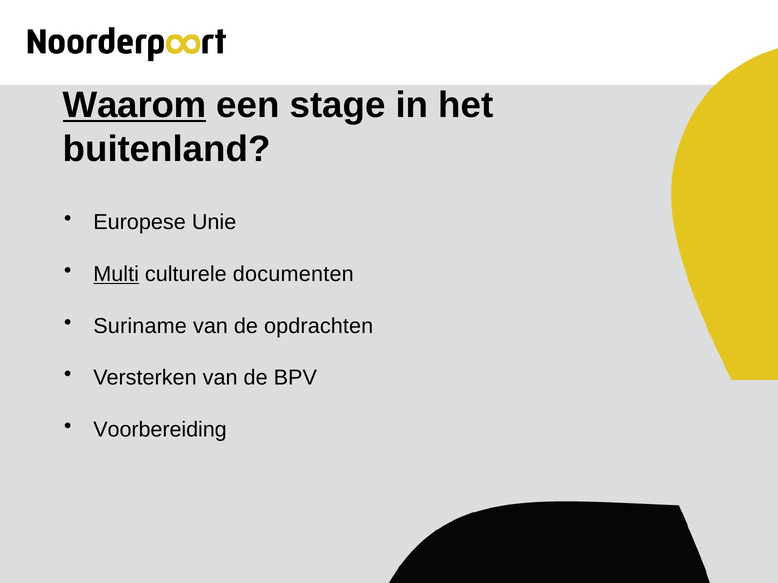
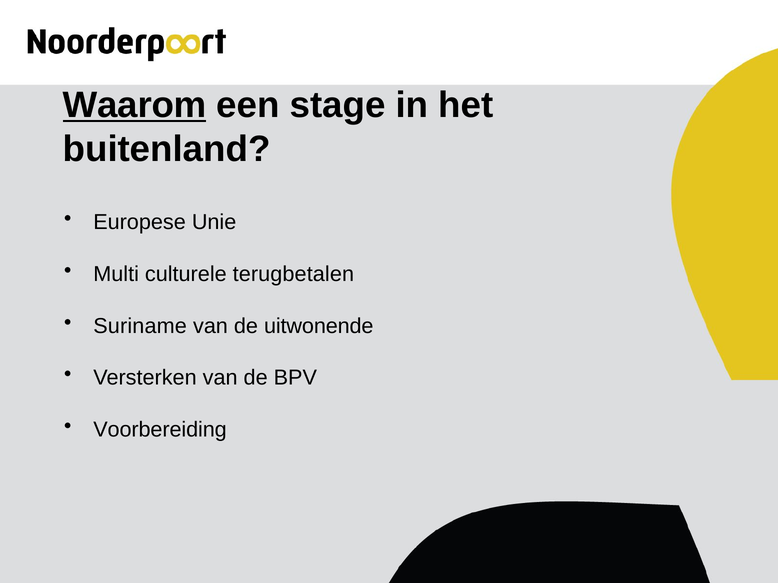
Multi underline: present -> none
documenten: documenten -> terugbetalen
opdrachten: opdrachten -> uitwonende
